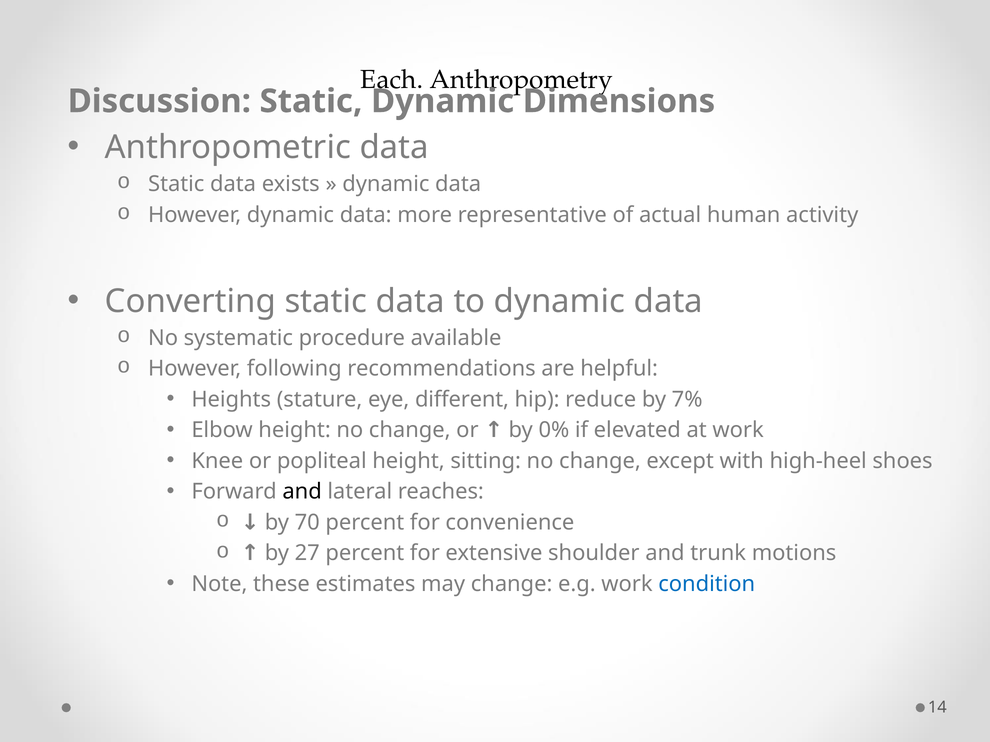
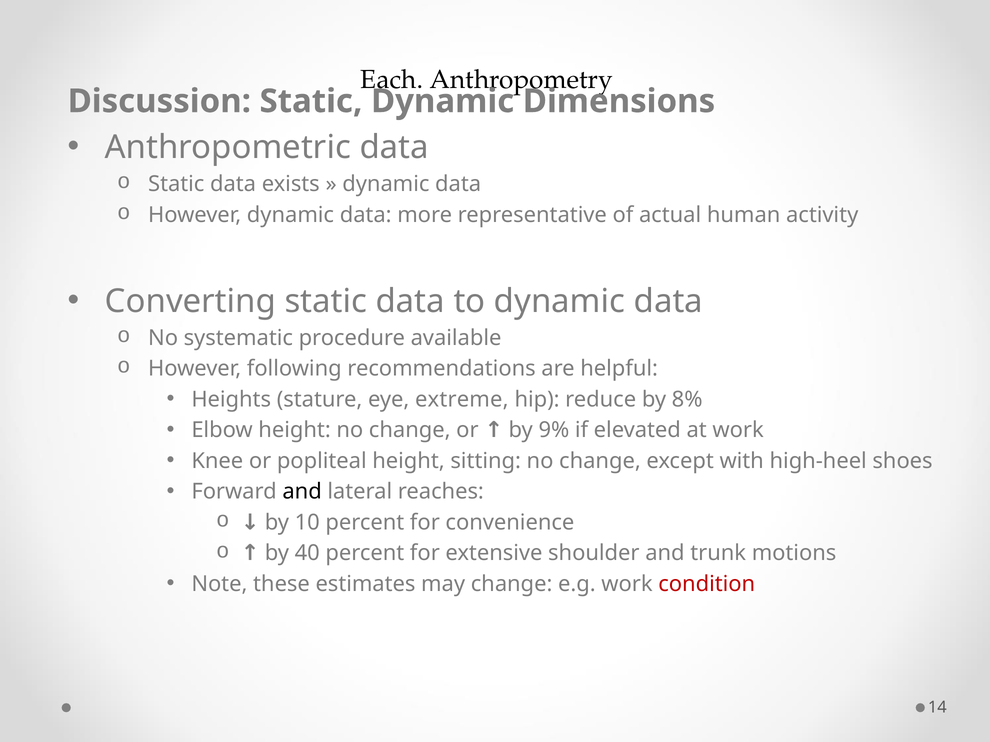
different: different -> extreme
7%: 7% -> 8%
0%: 0% -> 9%
70: 70 -> 10
27: 27 -> 40
condition colour: blue -> red
